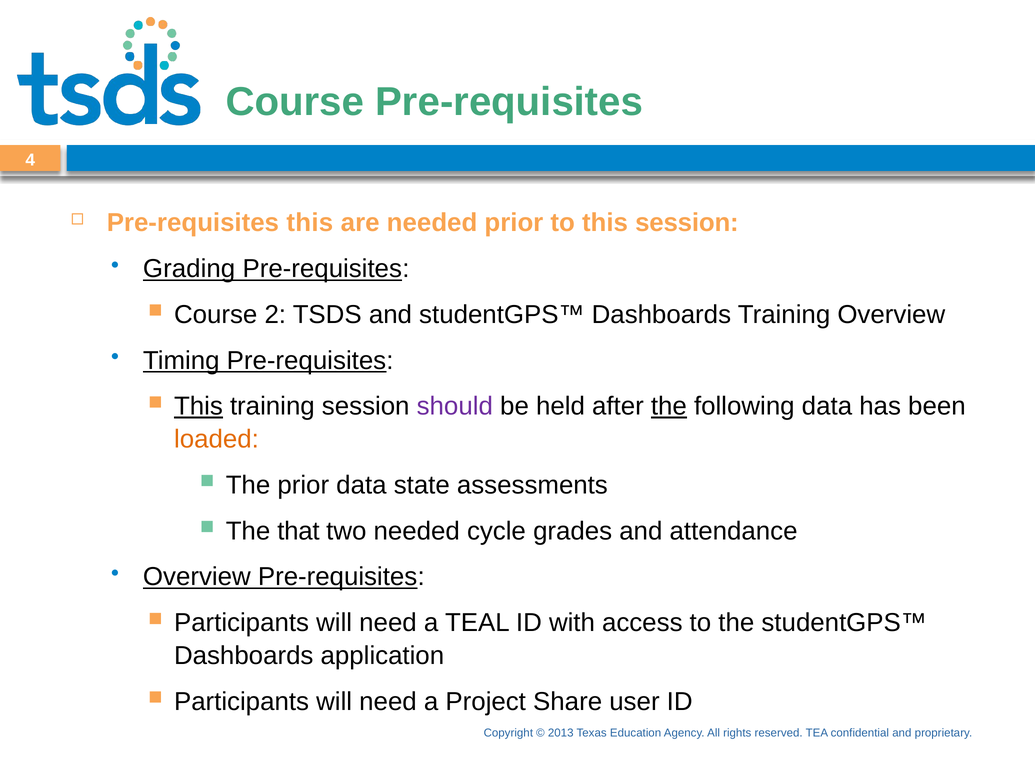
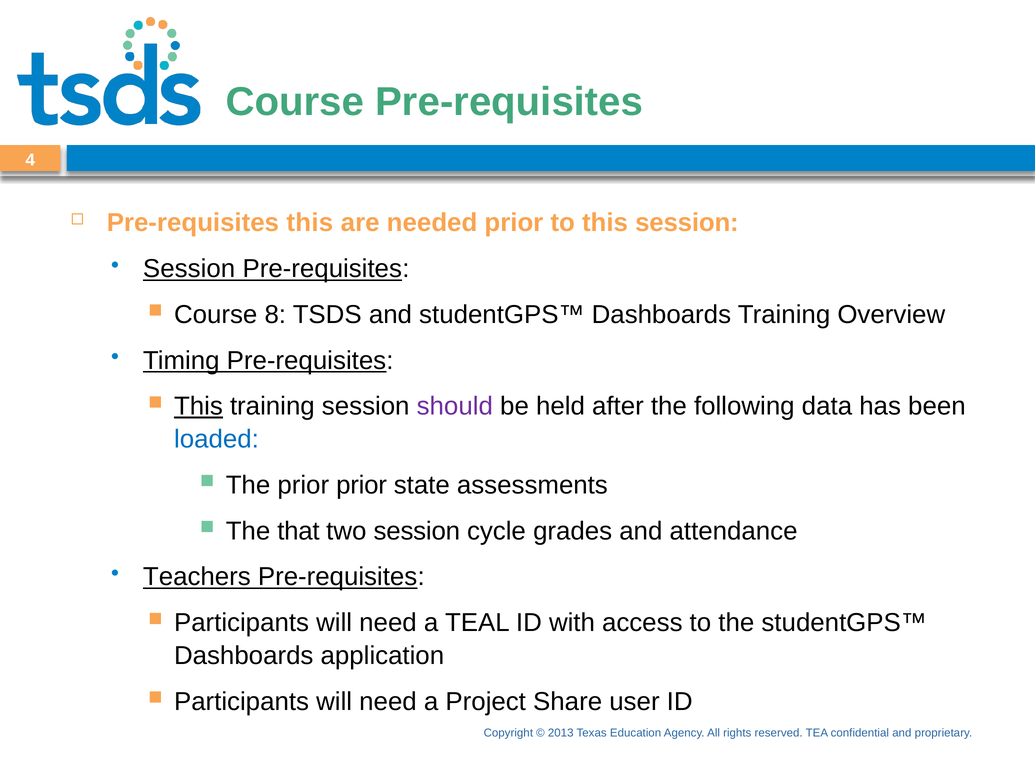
Grading at (189, 268): Grading -> Session
2: 2 -> 8
the at (669, 406) underline: present -> none
loaded colour: orange -> blue
prior data: data -> prior
two needed: needed -> session
Overview at (197, 576): Overview -> Teachers
